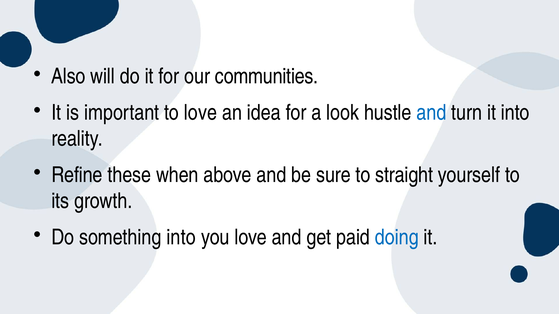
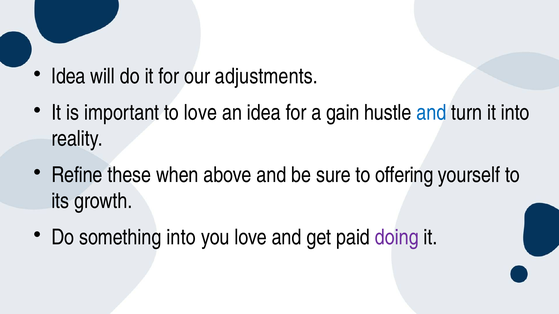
Also at (68, 77): Also -> Idea
communities: communities -> adjustments
look: look -> gain
straight: straight -> offering
doing colour: blue -> purple
